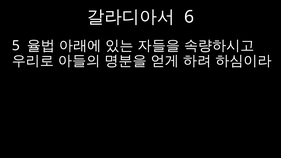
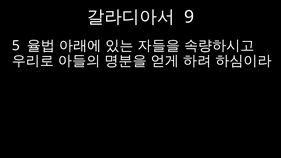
6: 6 -> 9
